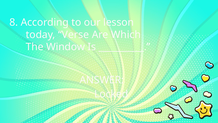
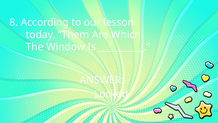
Verse: Verse -> Them
